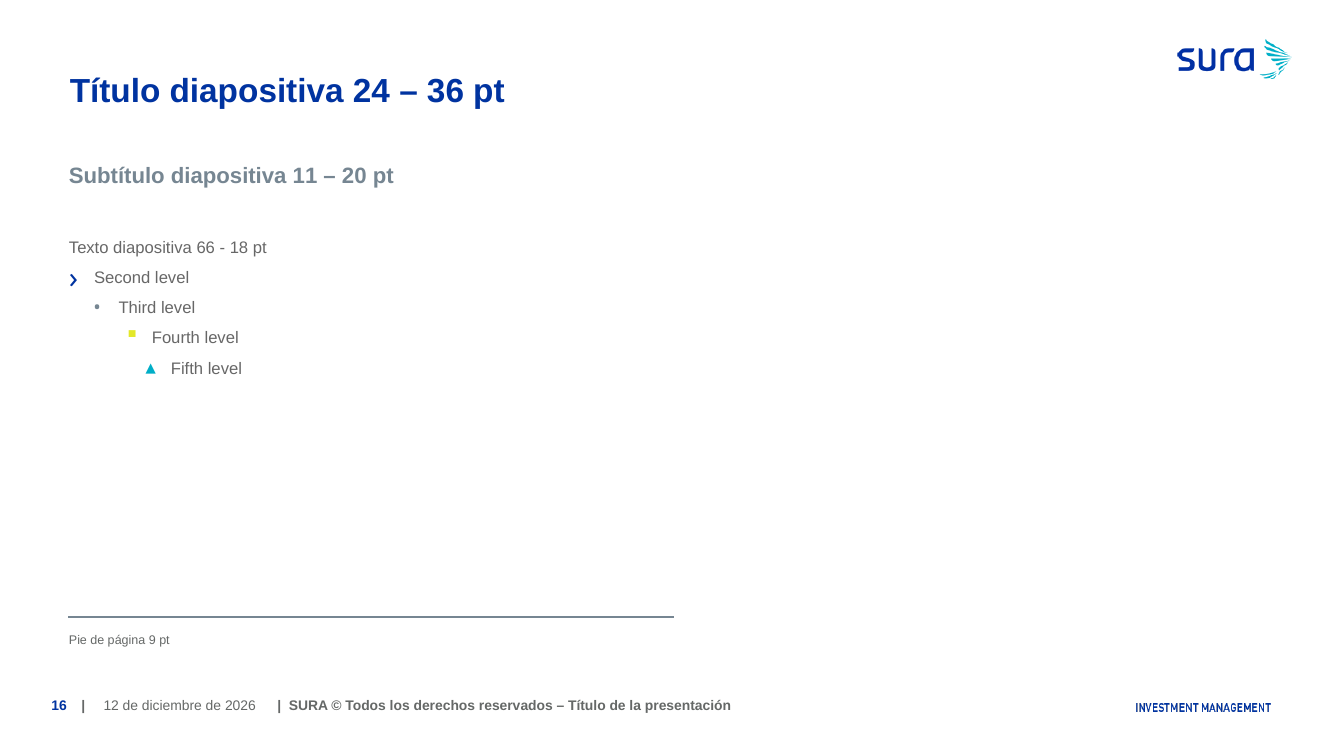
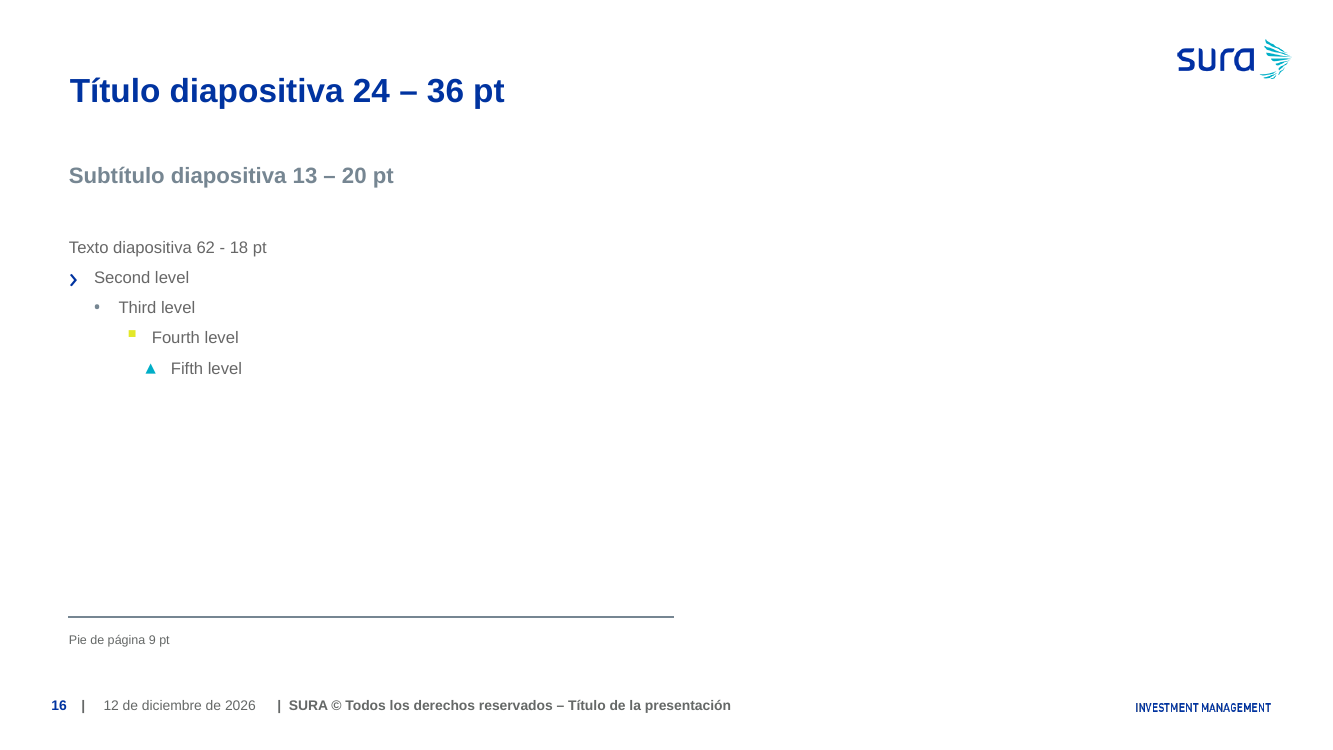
11: 11 -> 13
66: 66 -> 62
